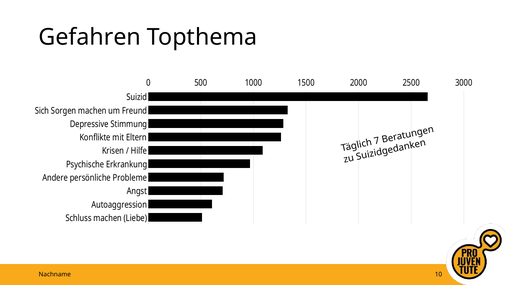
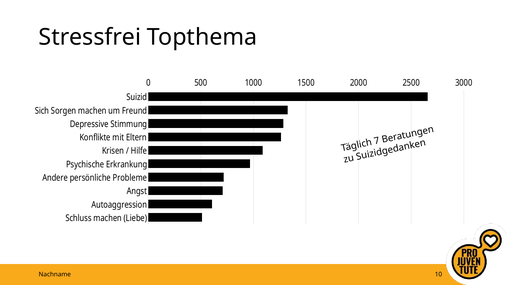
Gefahren: Gefahren -> Stressfrei
